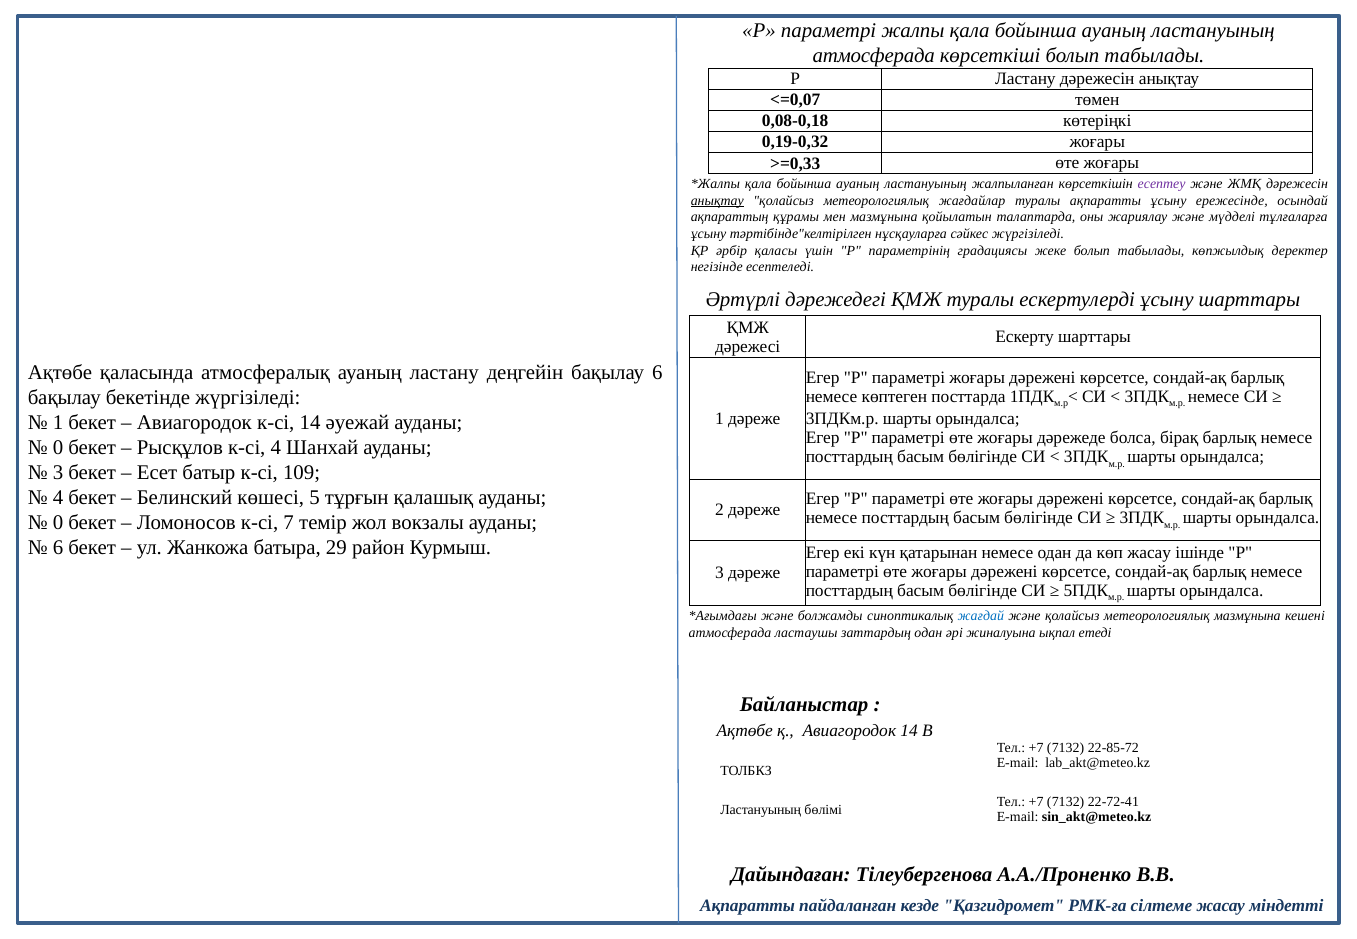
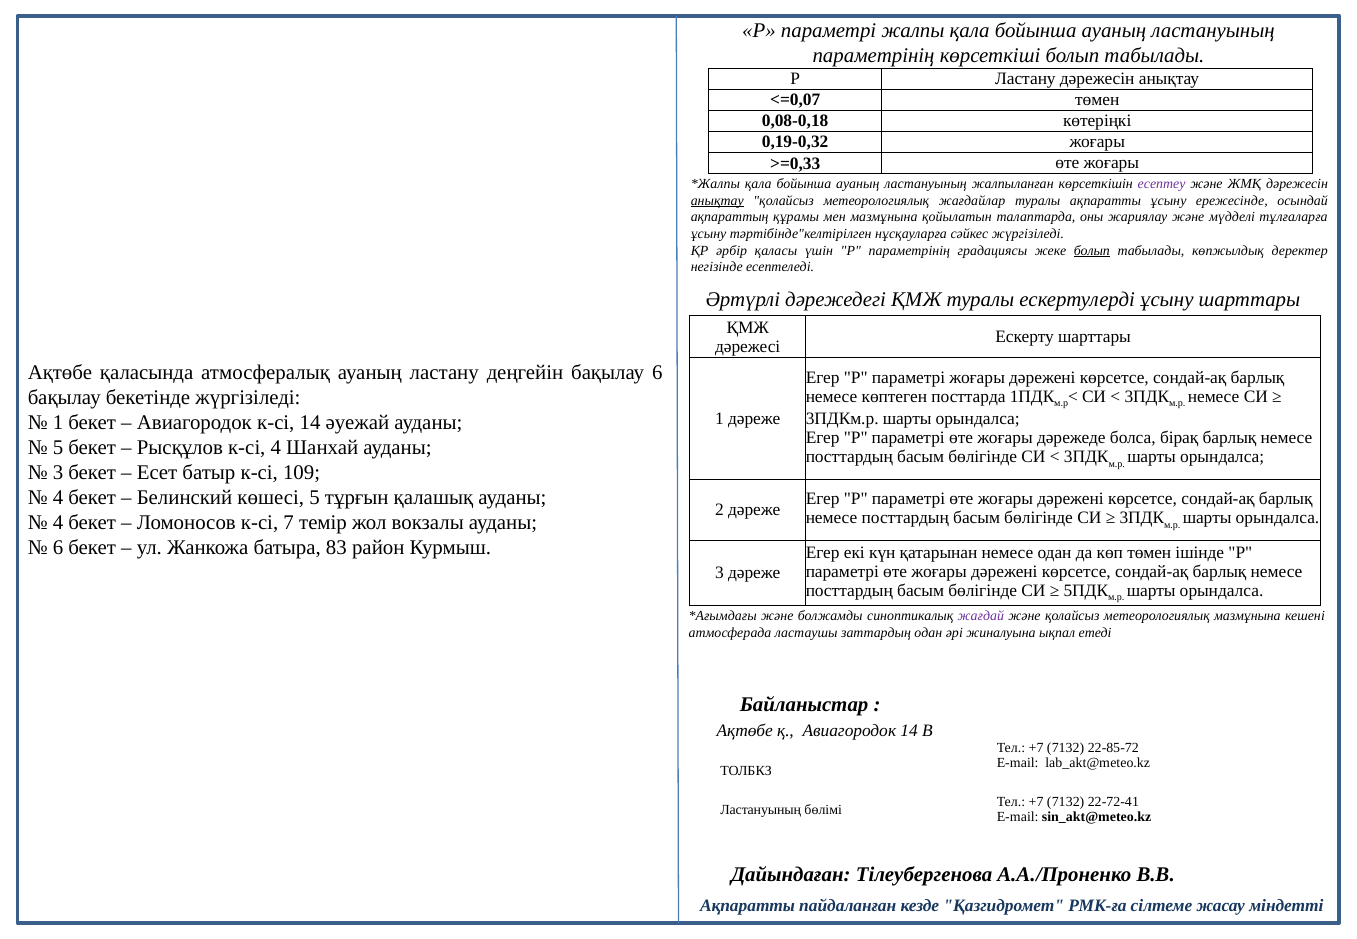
атмосферада at (874, 56): атмосферада -> параметрінің
болып at (1092, 251) underline: none -> present
0 at (58, 448): 0 -> 5
0 at (58, 523): 0 -> 4
29: 29 -> 83
көп жасау: жасау -> төмен
жағдай colour: blue -> purple
